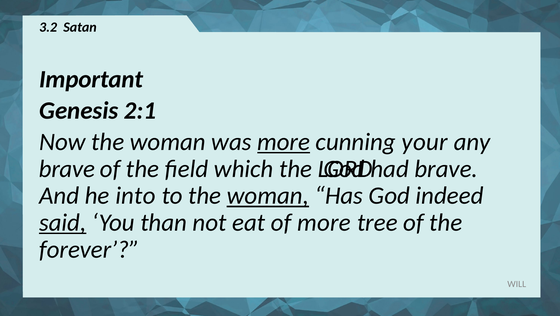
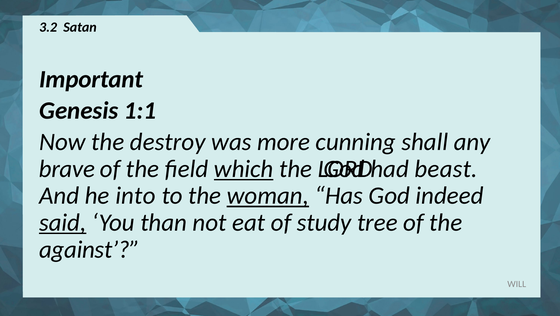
2:1: 2:1 -> 1:1
Now the woman: woman -> destroy
more at (284, 142) underline: present -> none
your: your -> shall
which underline: none -> present
had brave: brave -> beast
of more: more -> study
forever: forever -> against
